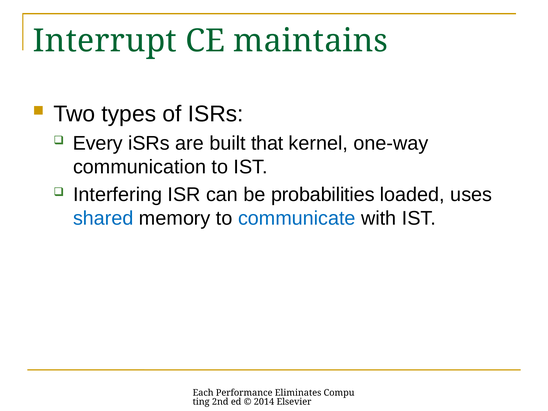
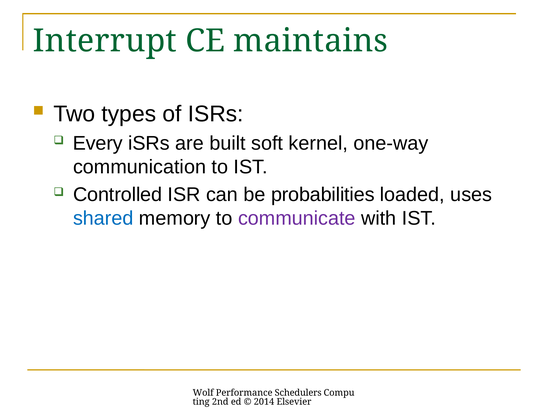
that: that -> soft
Interfering: Interfering -> Controlled
communicate colour: blue -> purple
Each: Each -> Wolf
Eliminates: Eliminates -> Schedulers
